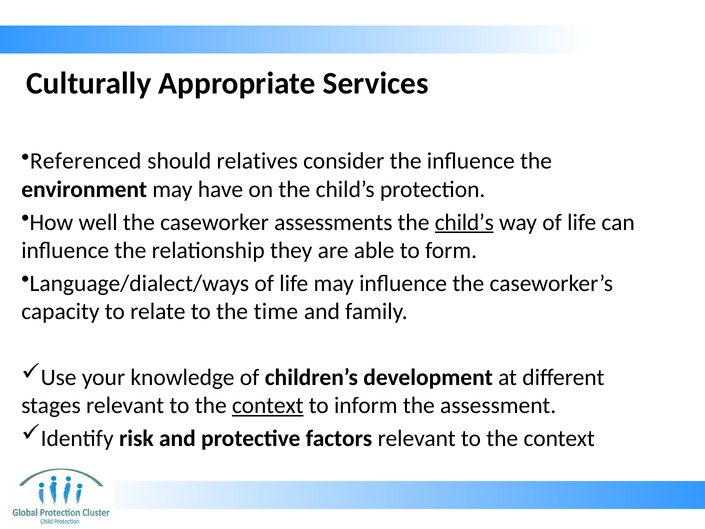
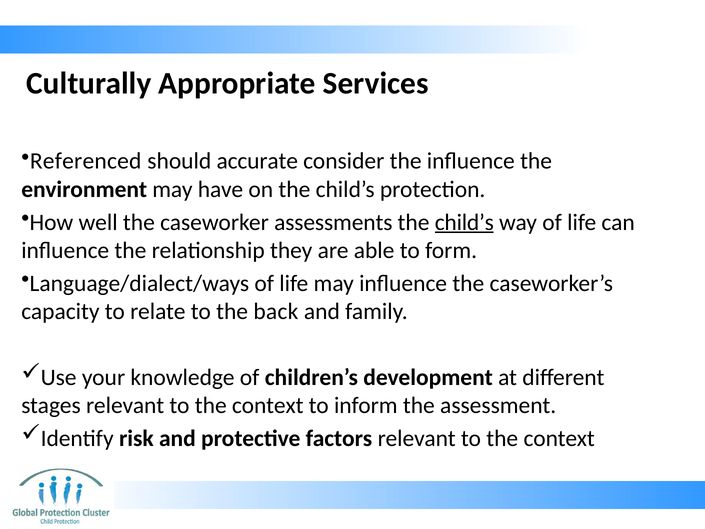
relatives: relatives -> accurate
time: time -> back
context at (268, 405) underline: present -> none
